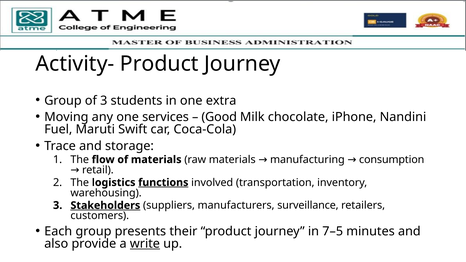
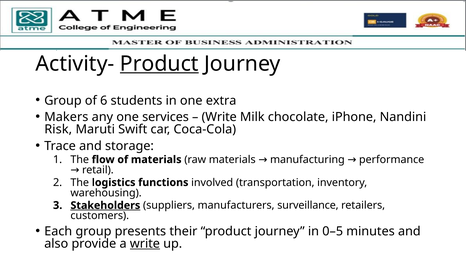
Product at (159, 64) underline: none -> present
of 3: 3 -> 6
Moving: Moving -> Makers
Good at (219, 117): Good -> Write
Fuel: Fuel -> Risk
consumption: consumption -> performance
functions underline: present -> none
7–5: 7–5 -> 0–5
